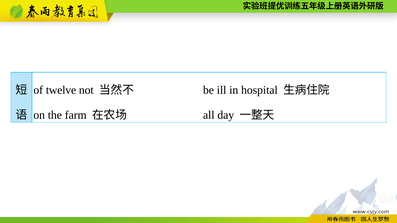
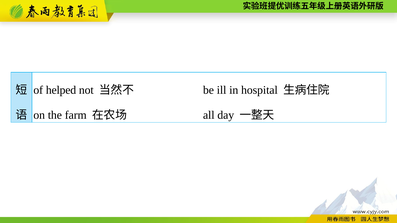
twelve: twelve -> helped
